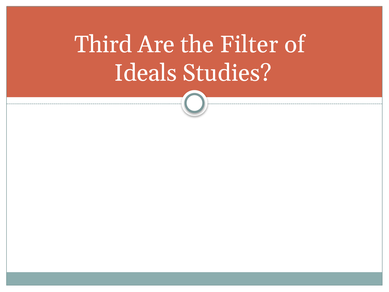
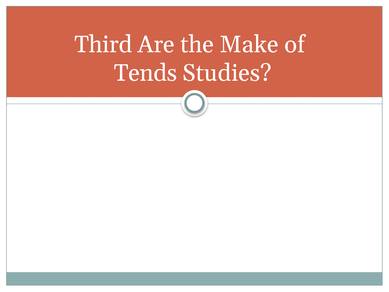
Filter: Filter -> Make
Ideals: Ideals -> Tends
